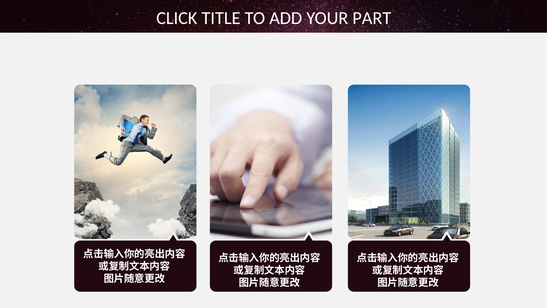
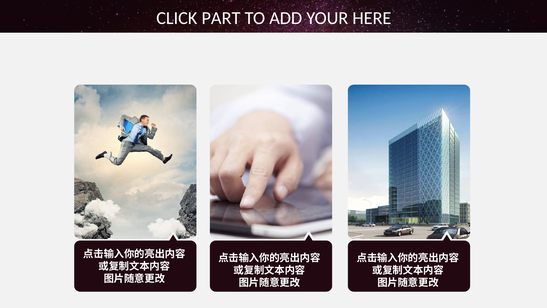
TITLE: TITLE -> PART
PART: PART -> HERE
